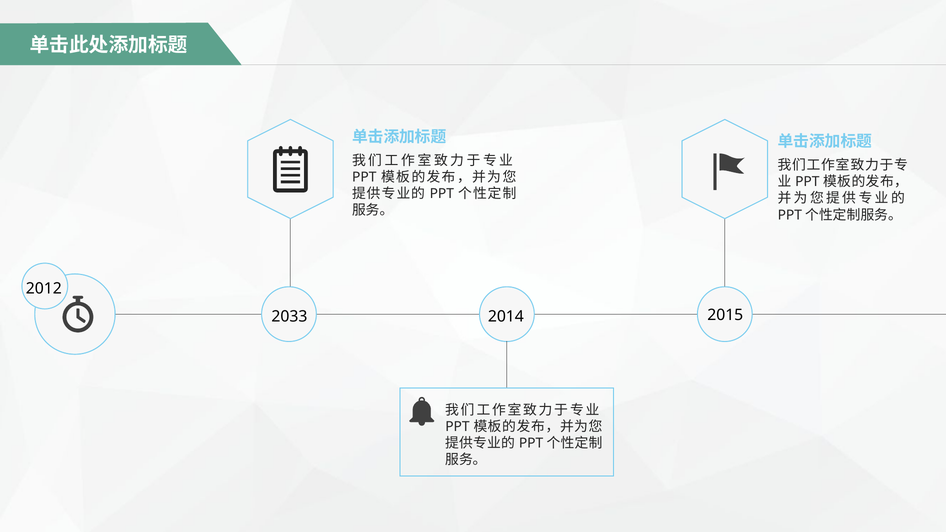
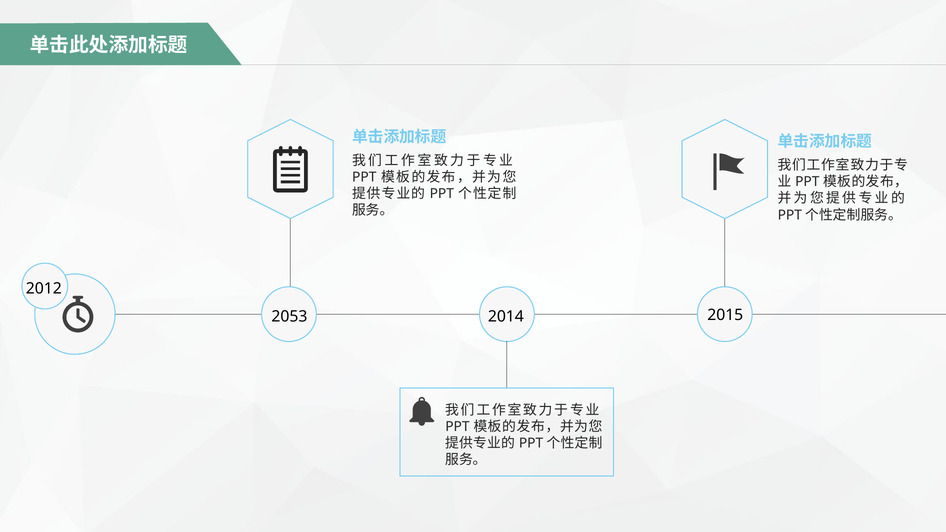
2033: 2033 -> 2053
